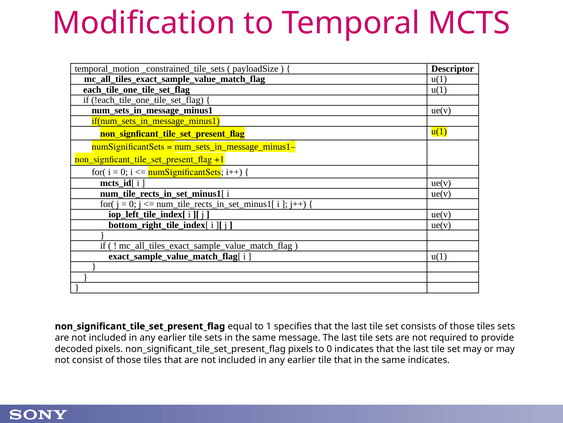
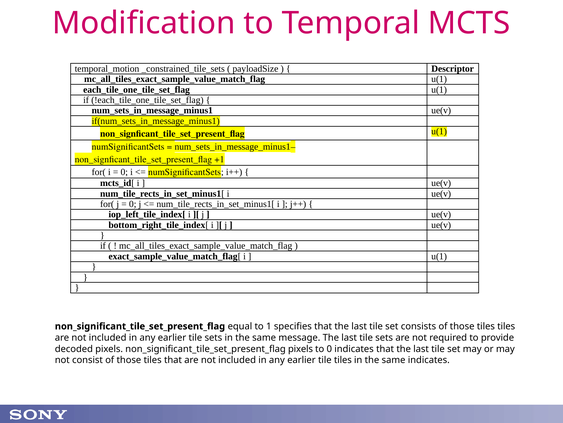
tiles sets: sets -> tiles
tile that: that -> tiles
